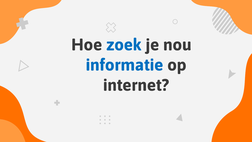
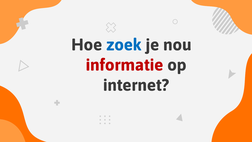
informatie colour: blue -> red
